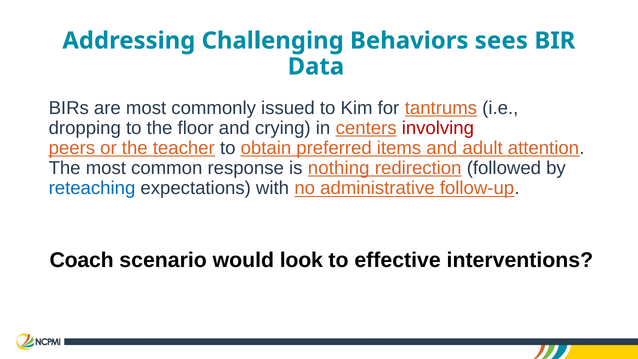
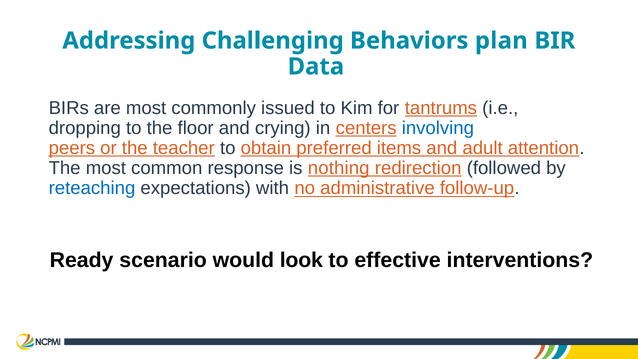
sees: sees -> plan
involving colour: red -> blue
Coach: Coach -> Ready
